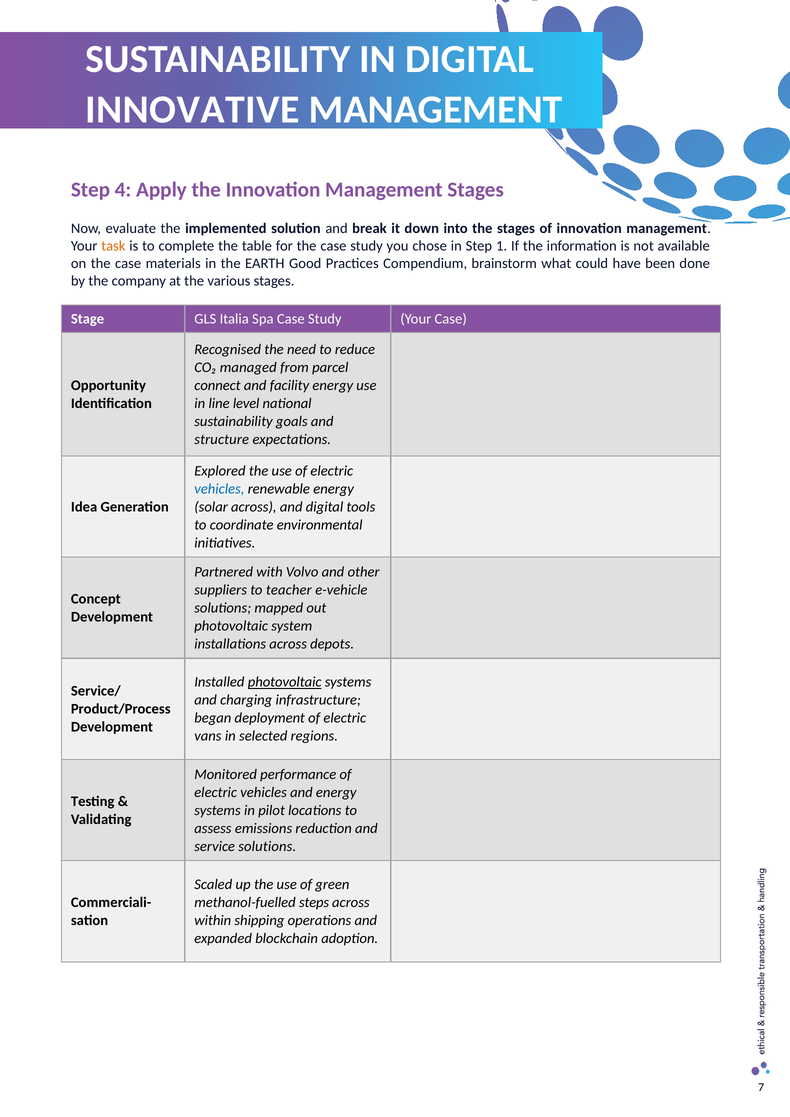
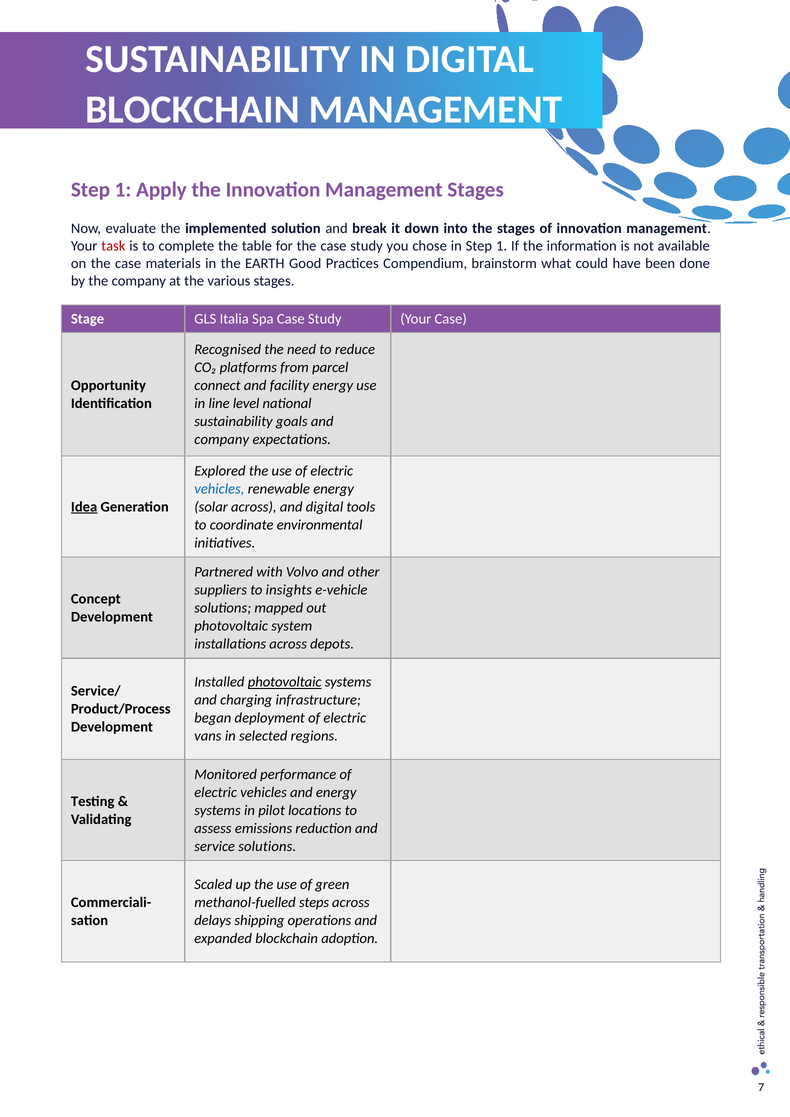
INNOVATIVE at (192, 110): INNOVATIVE -> BLOCKCHAIN
4 at (123, 190): 4 -> 1
task colour: orange -> red
managed: managed -> platforms
structure at (222, 440): structure -> company
Idea underline: none -> present
teacher: teacher -> insights
within: within -> delays
